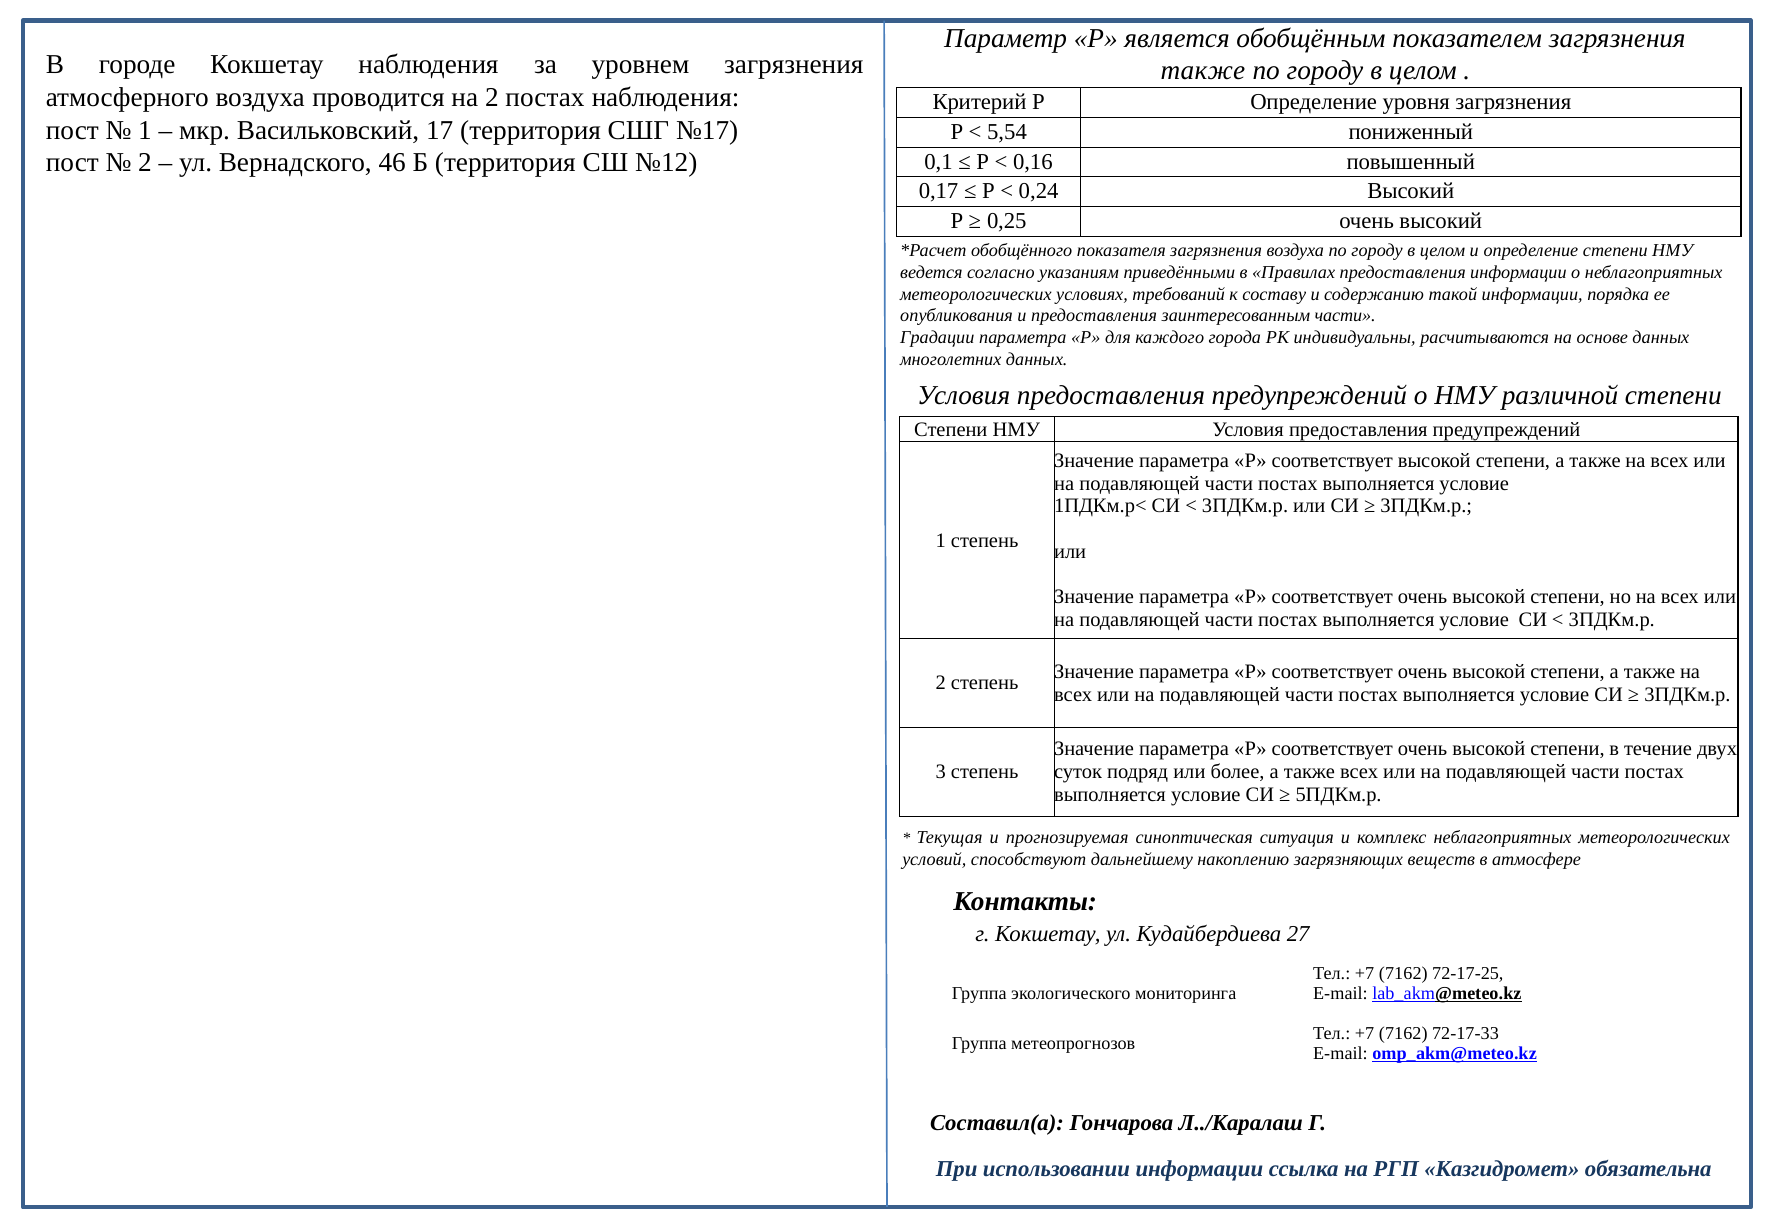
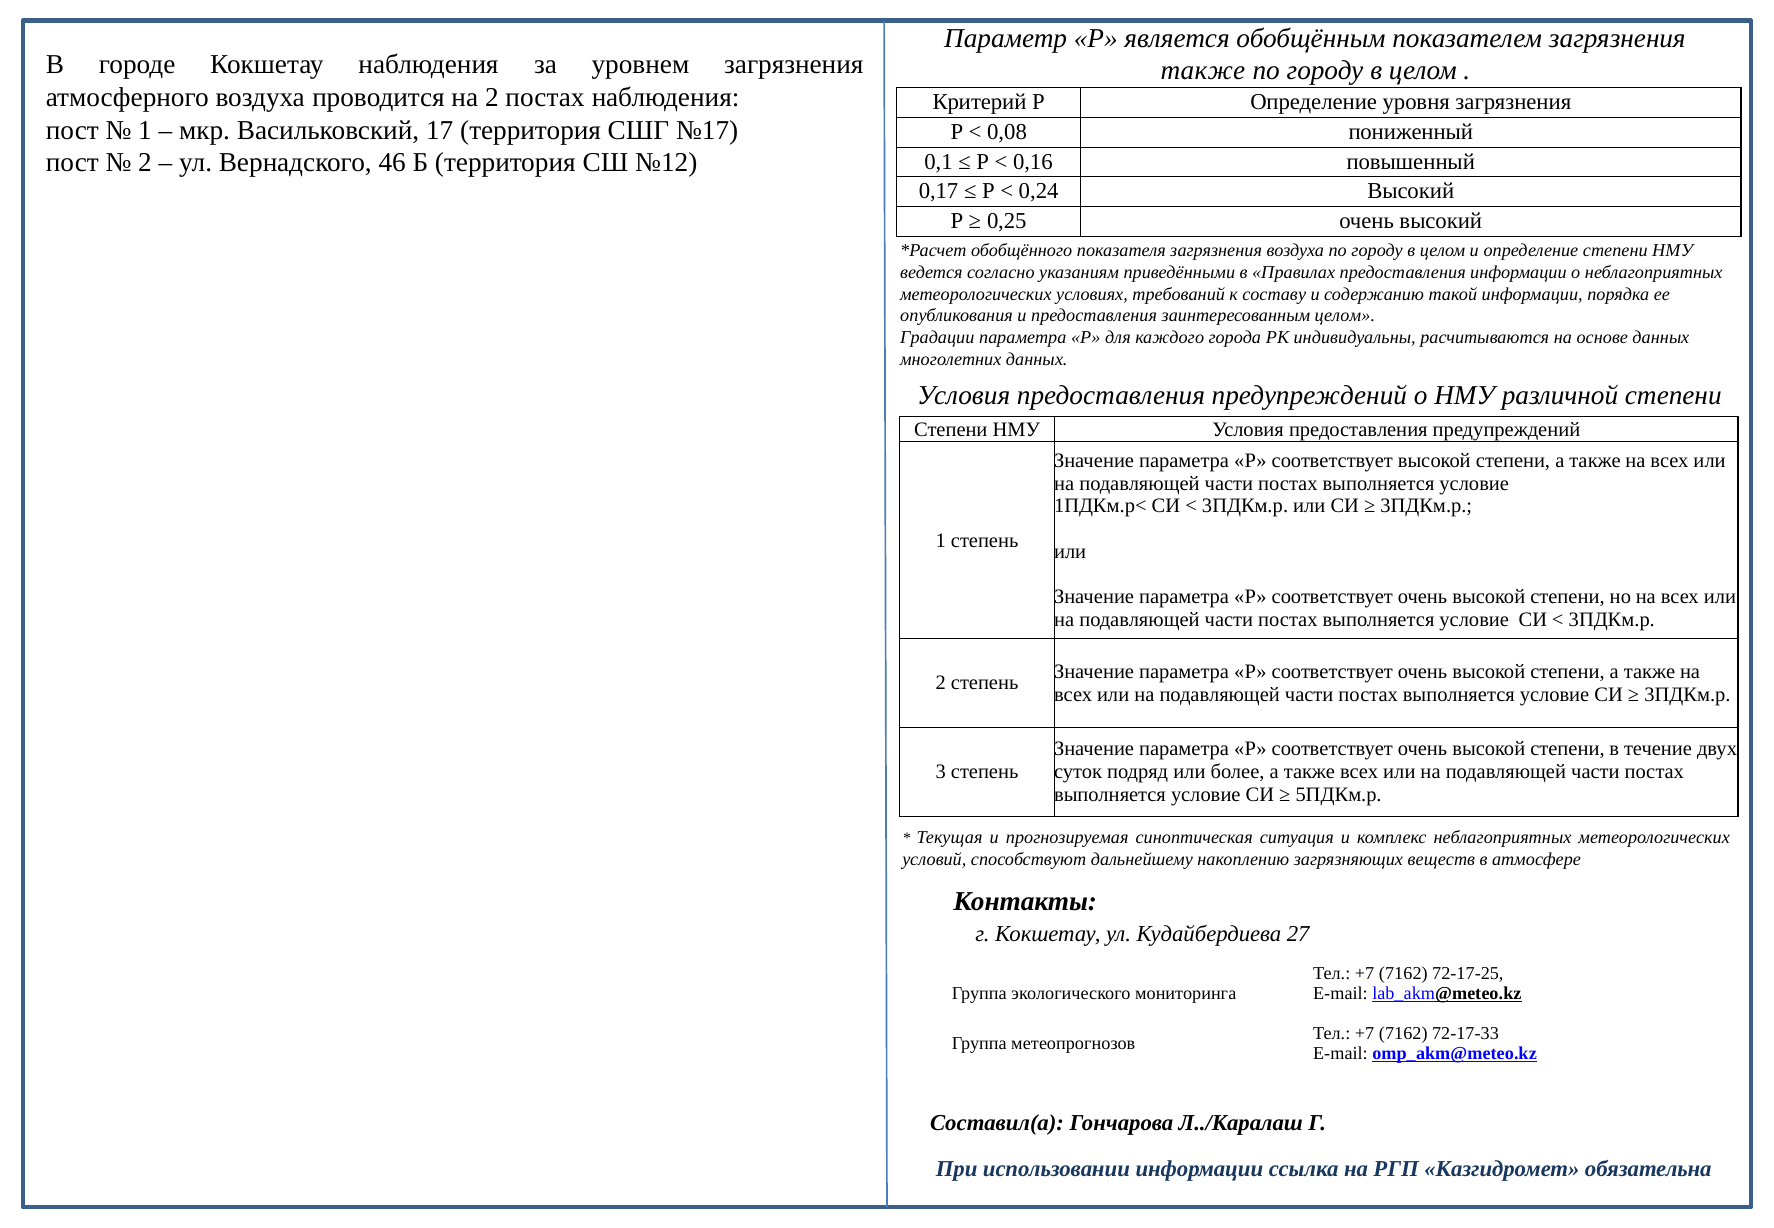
5,54: 5,54 -> 0,08
заинтересованным части: части -> целом
